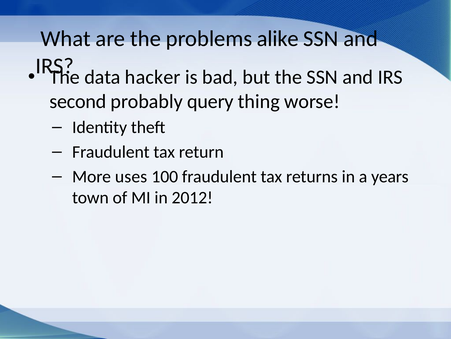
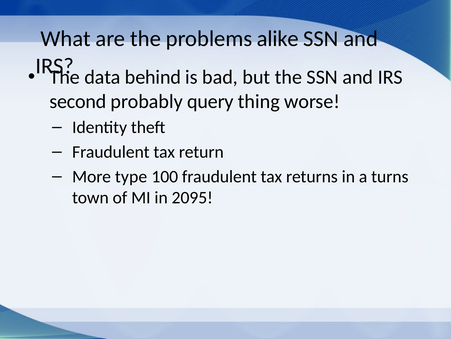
hacker: hacker -> behind
uses: uses -> type
years: years -> turns
2012: 2012 -> 2095
